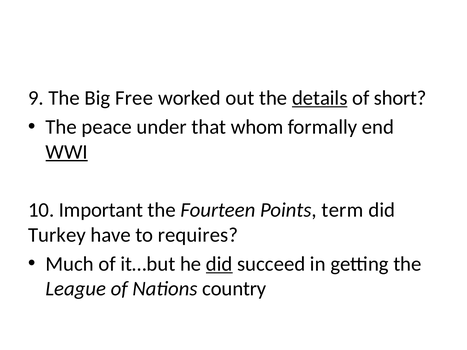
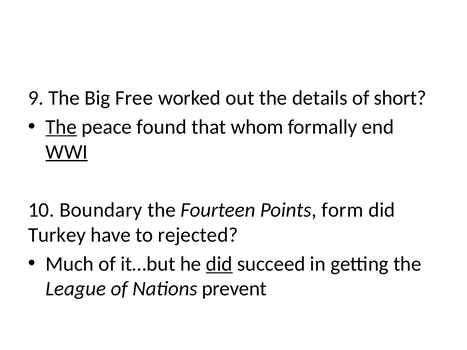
details underline: present -> none
The at (61, 127) underline: none -> present
under: under -> found
Important: Important -> Boundary
term: term -> form
requires: requires -> rejected
country: country -> prevent
